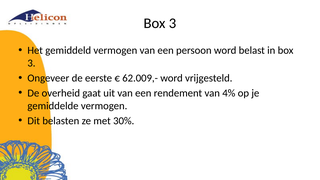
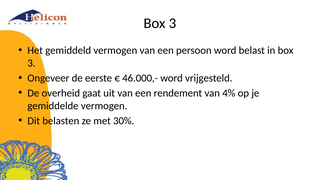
62.009,-: 62.009,- -> 46.000,-
